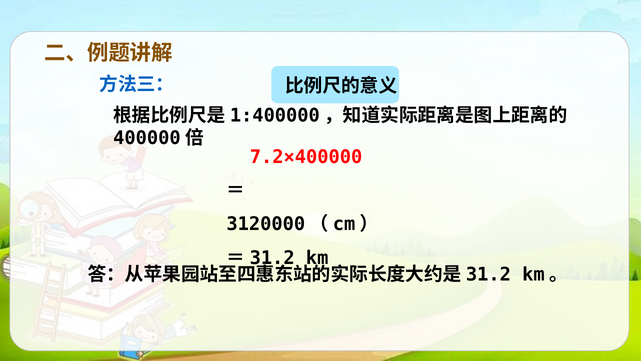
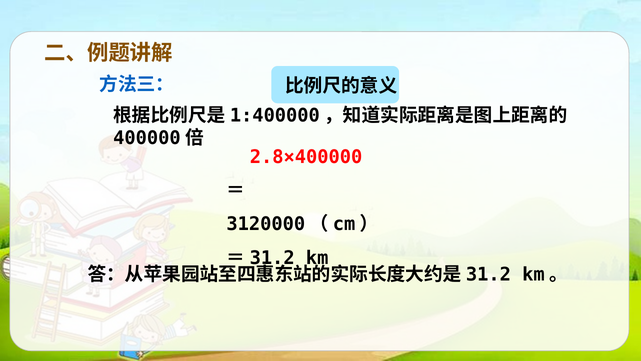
7.2×400000: 7.2×400000 -> 2.8×400000
